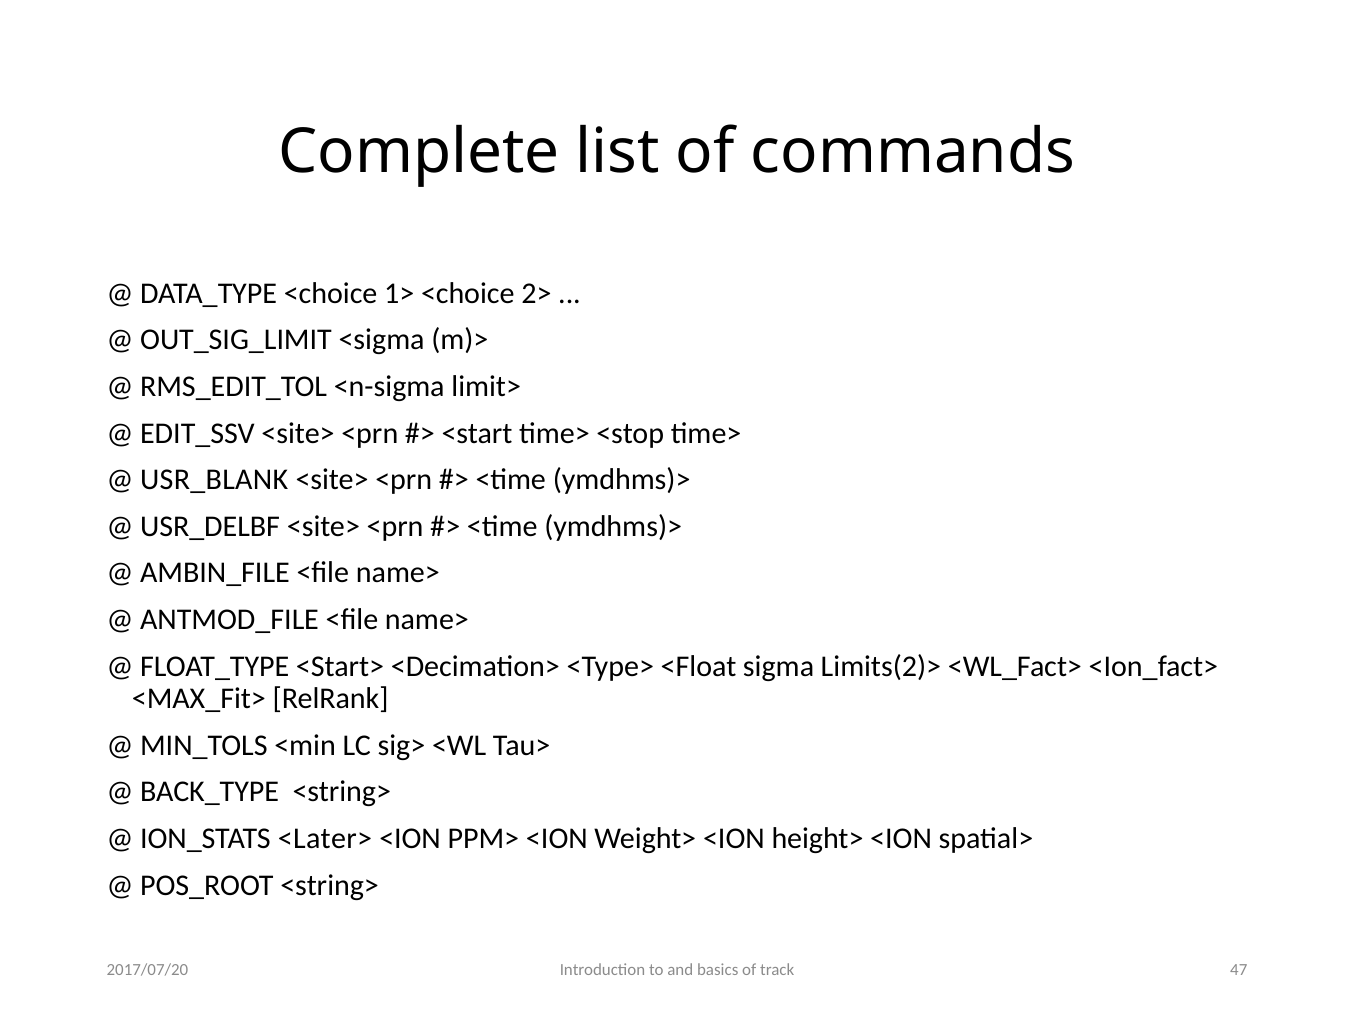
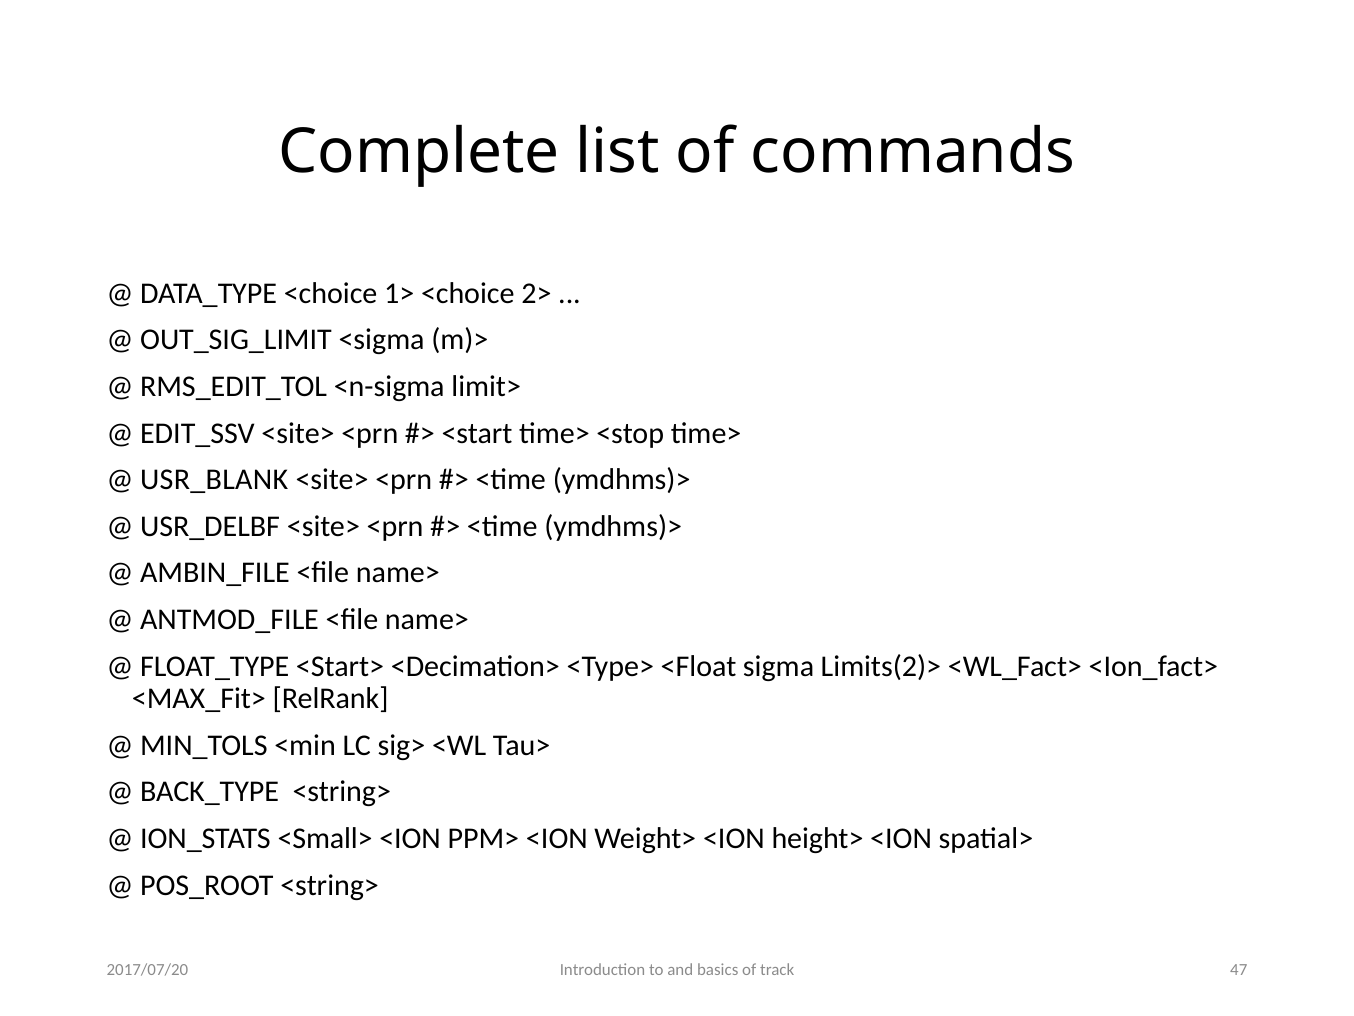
<Later>: <Later> -> <Small>
